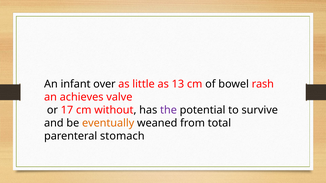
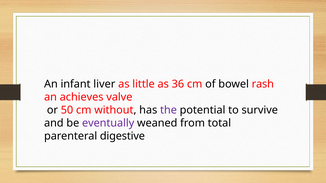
over: over -> liver
13: 13 -> 36
17: 17 -> 50
eventually colour: orange -> purple
stomach: stomach -> digestive
